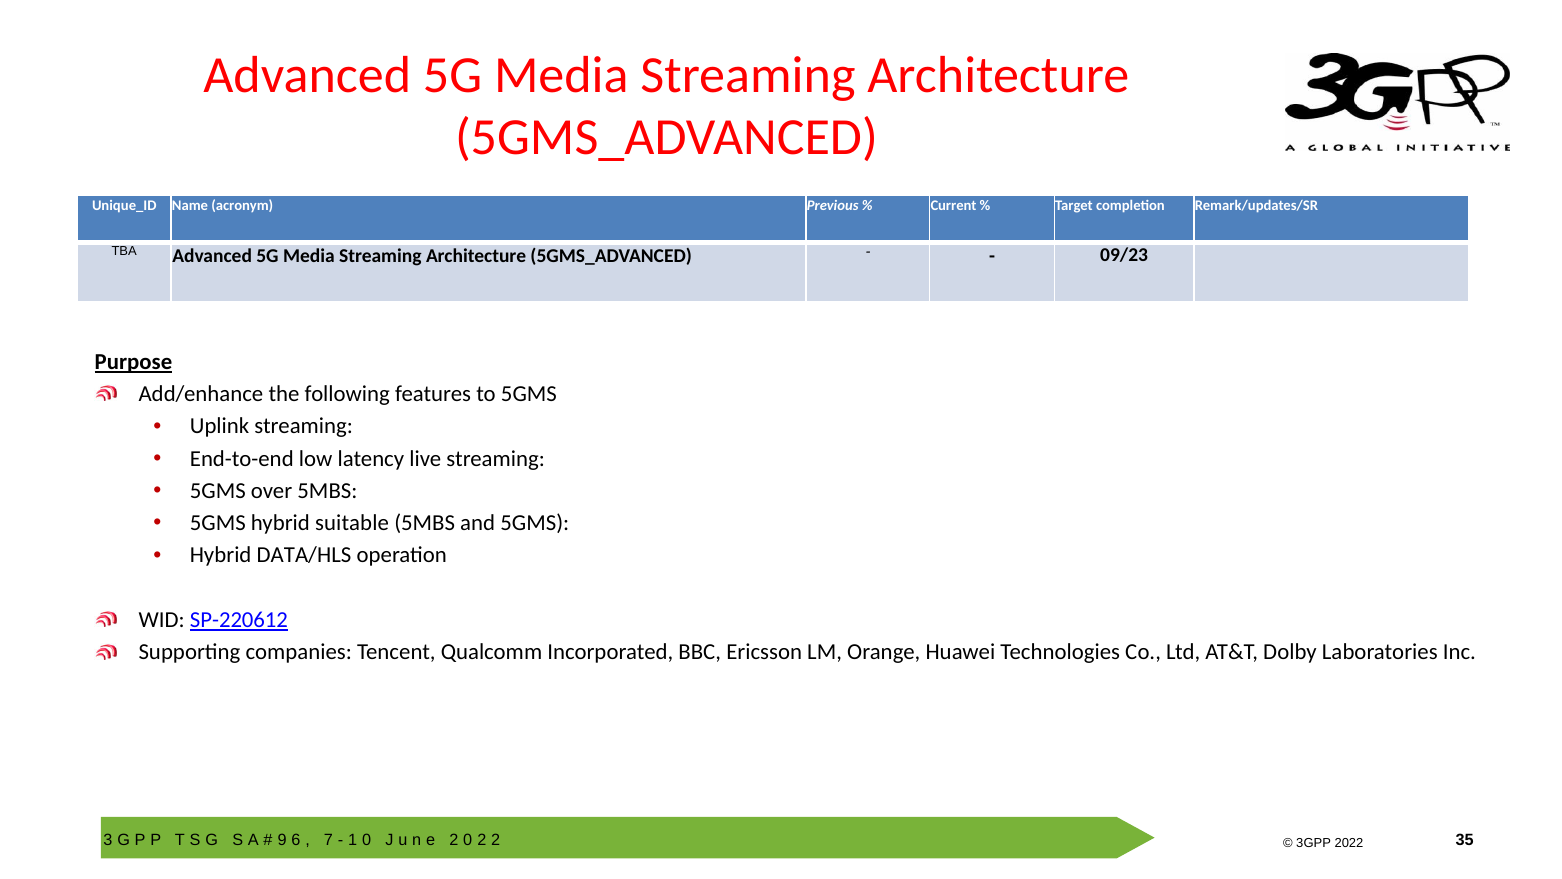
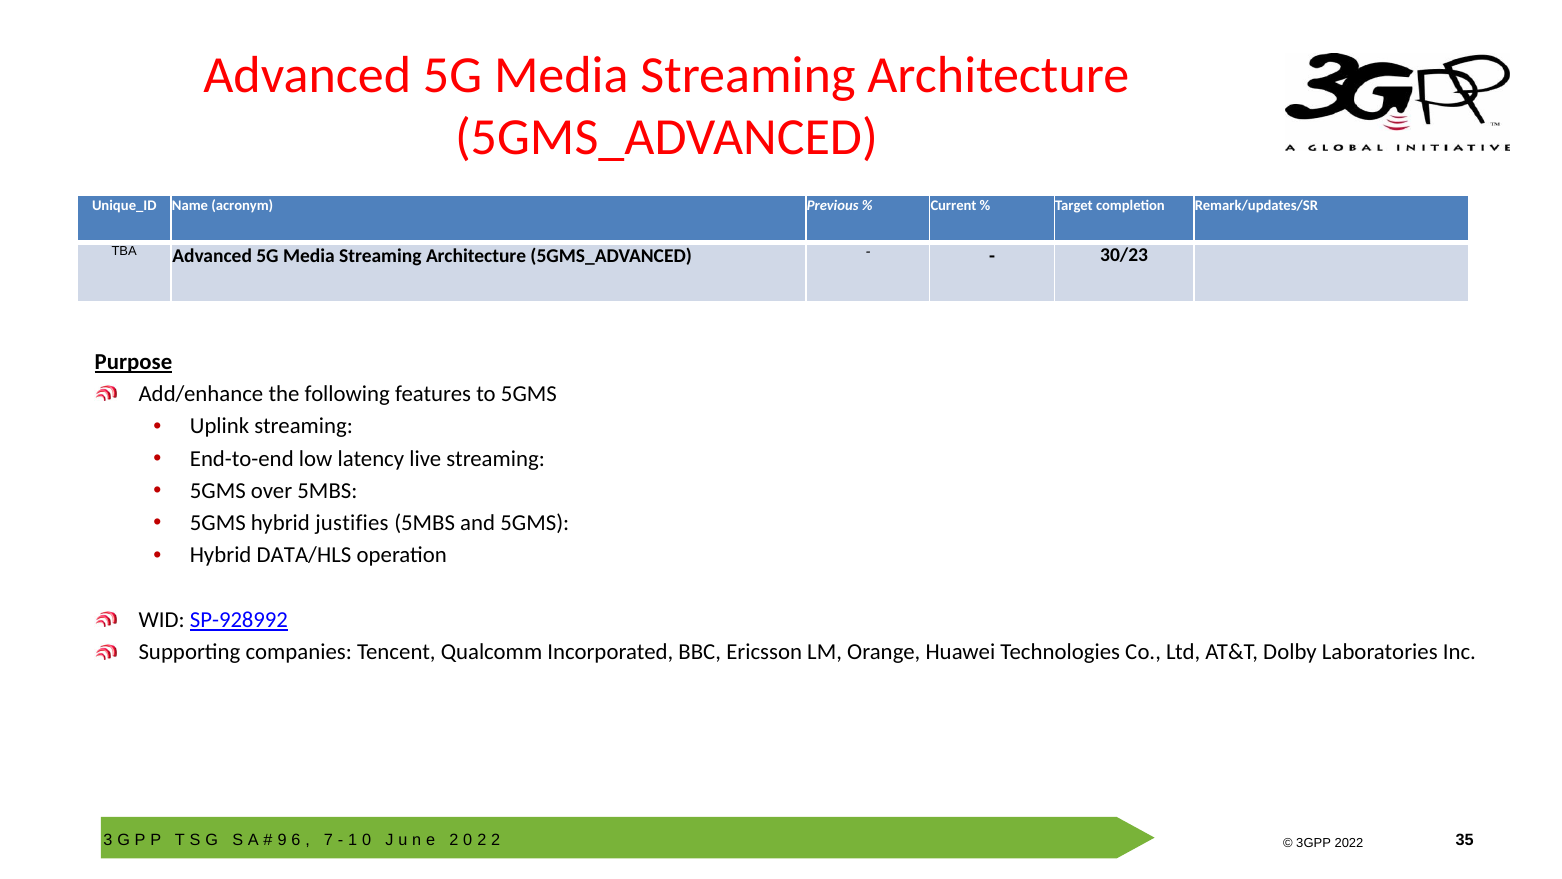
09/23: 09/23 -> 30/23
suitable: suitable -> justifies
SP-220612: SP-220612 -> SP-928992
